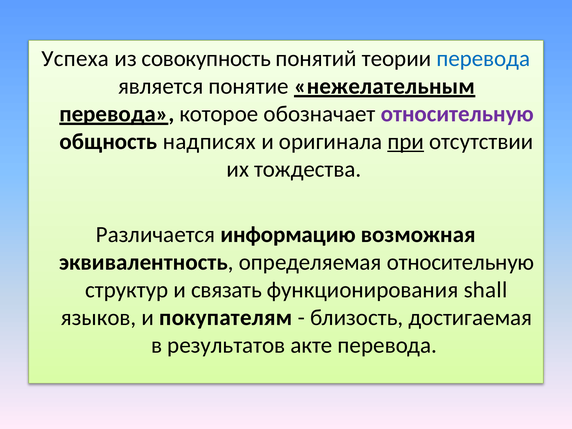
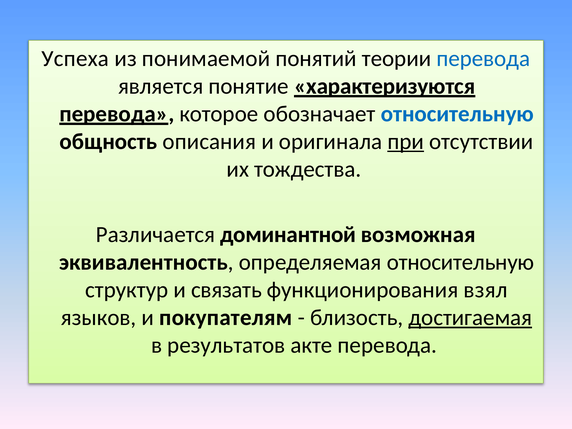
совокупность: совокупность -> понимаемой
нежелательным: нежелательным -> характеризуются
относительную at (457, 114) colour: purple -> blue
надписях: надписях -> описания
информацию: информацию -> доминантной
shall: shall -> взял
достигаемая underline: none -> present
